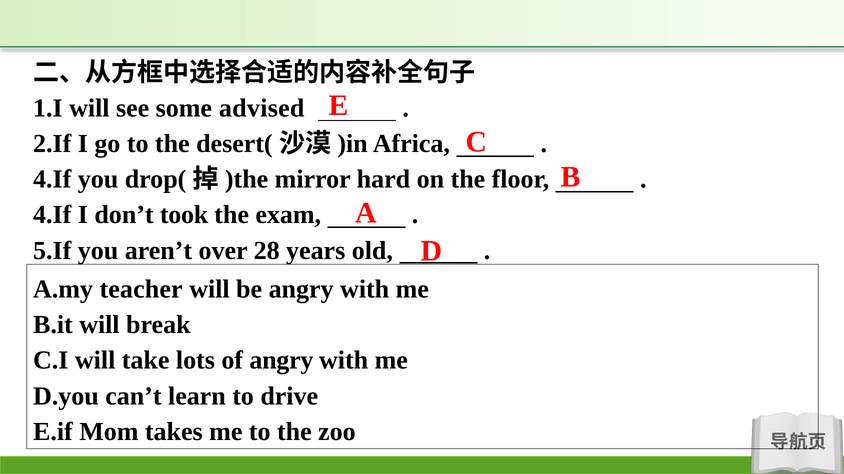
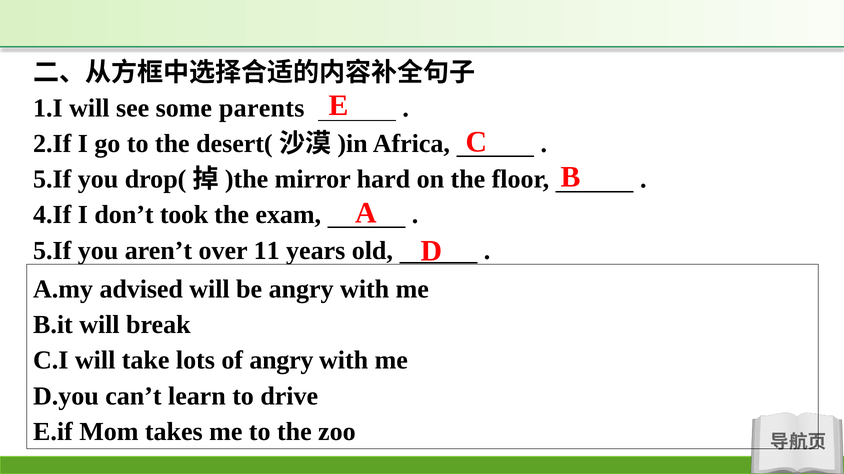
advised: advised -> parents
4.If at (52, 179): 4.If -> 5.If
28: 28 -> 11
teacher: teacher -> advised
